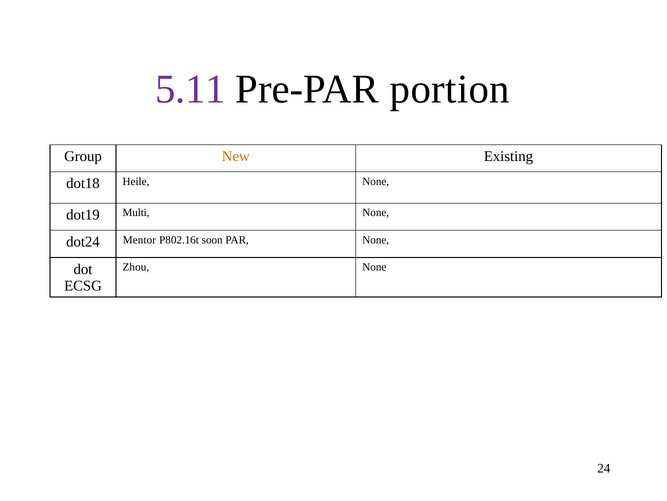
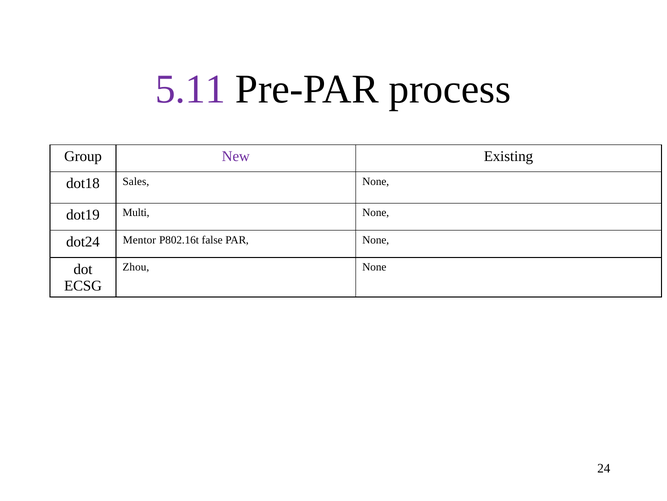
portion: portion -> process
New colour: orange -> purple
Heile: Heile -> Sales
soon: soon -> false
